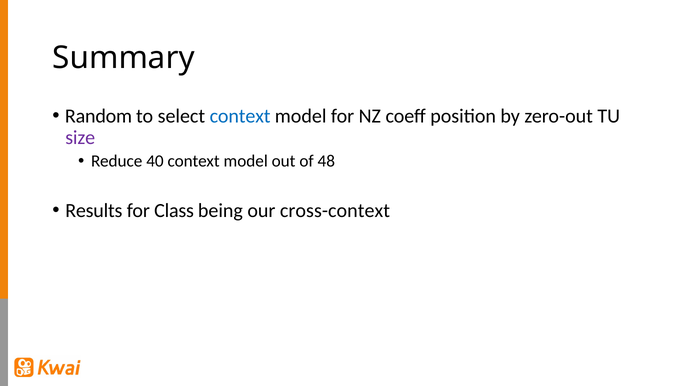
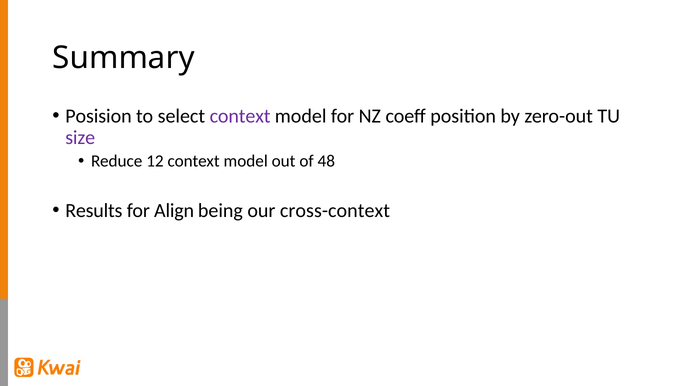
Random: Random -> Posision
context at (240, 116) colour: blue -> purple
40: 40 -> 12
Class: Class -> Align
